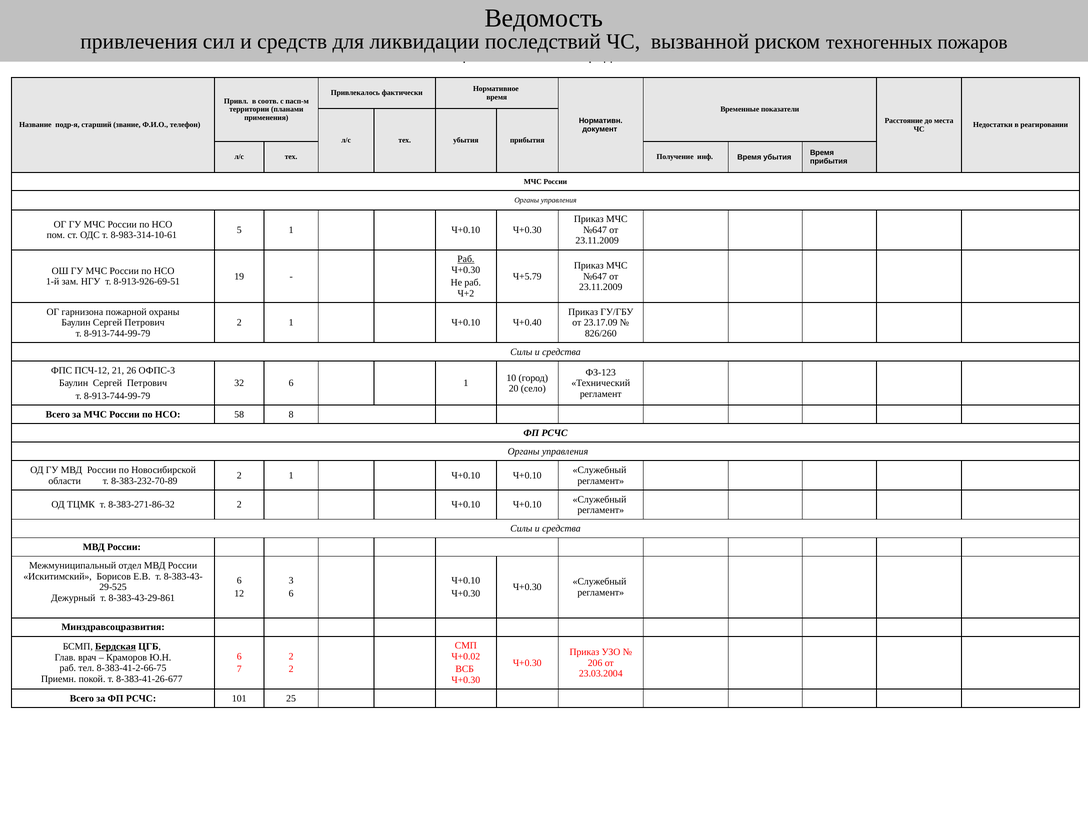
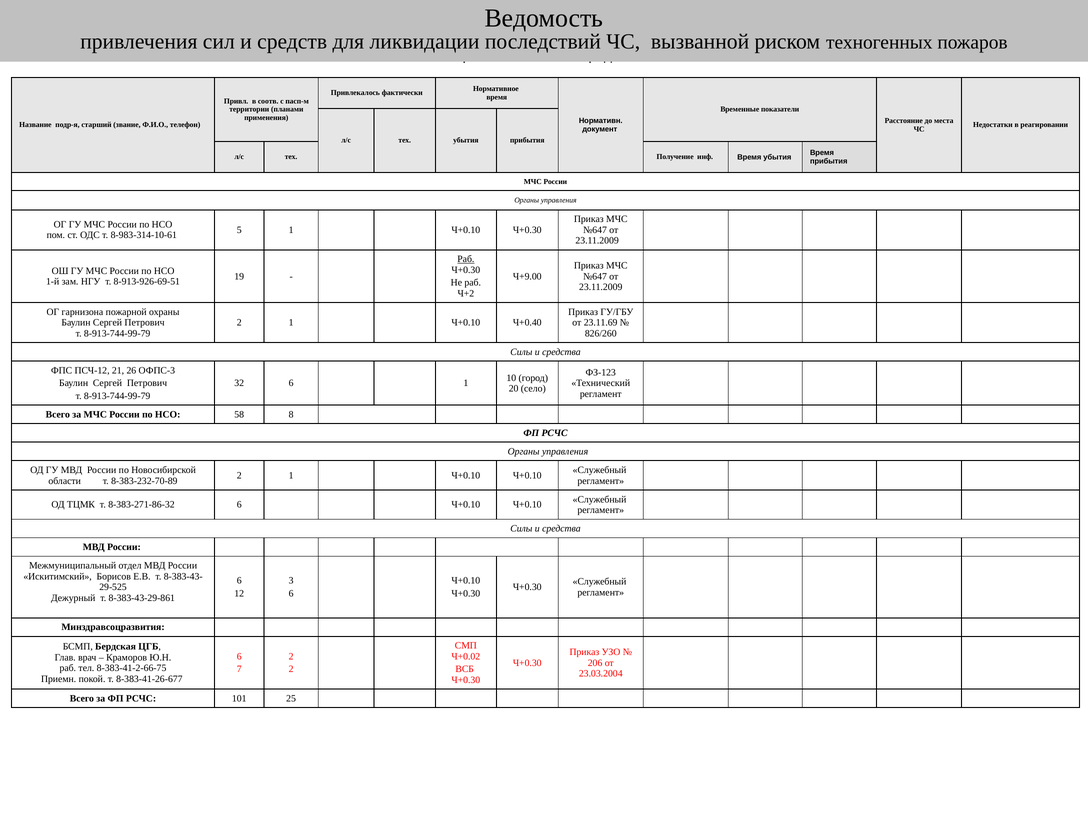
Ч+5.79: Ч+5.79 -> Ч+9.00
23.17.09: 23.17.09 -> 23.11.69
8-383-271-86-32 2: 2 -> 6
Бердская underline: present -> none
